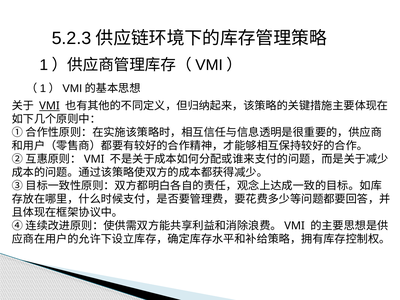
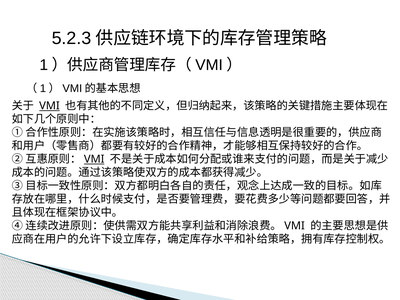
VMI at (94, 159) underline: none -> present
